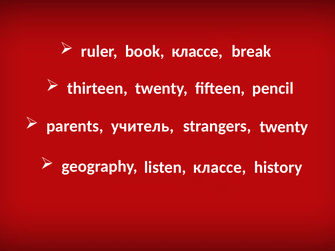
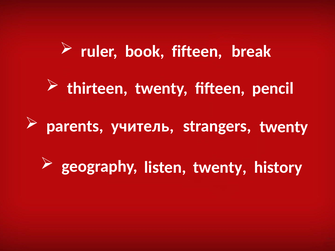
book классе: классе -> fifteen
listen классе: классе -> twenty
